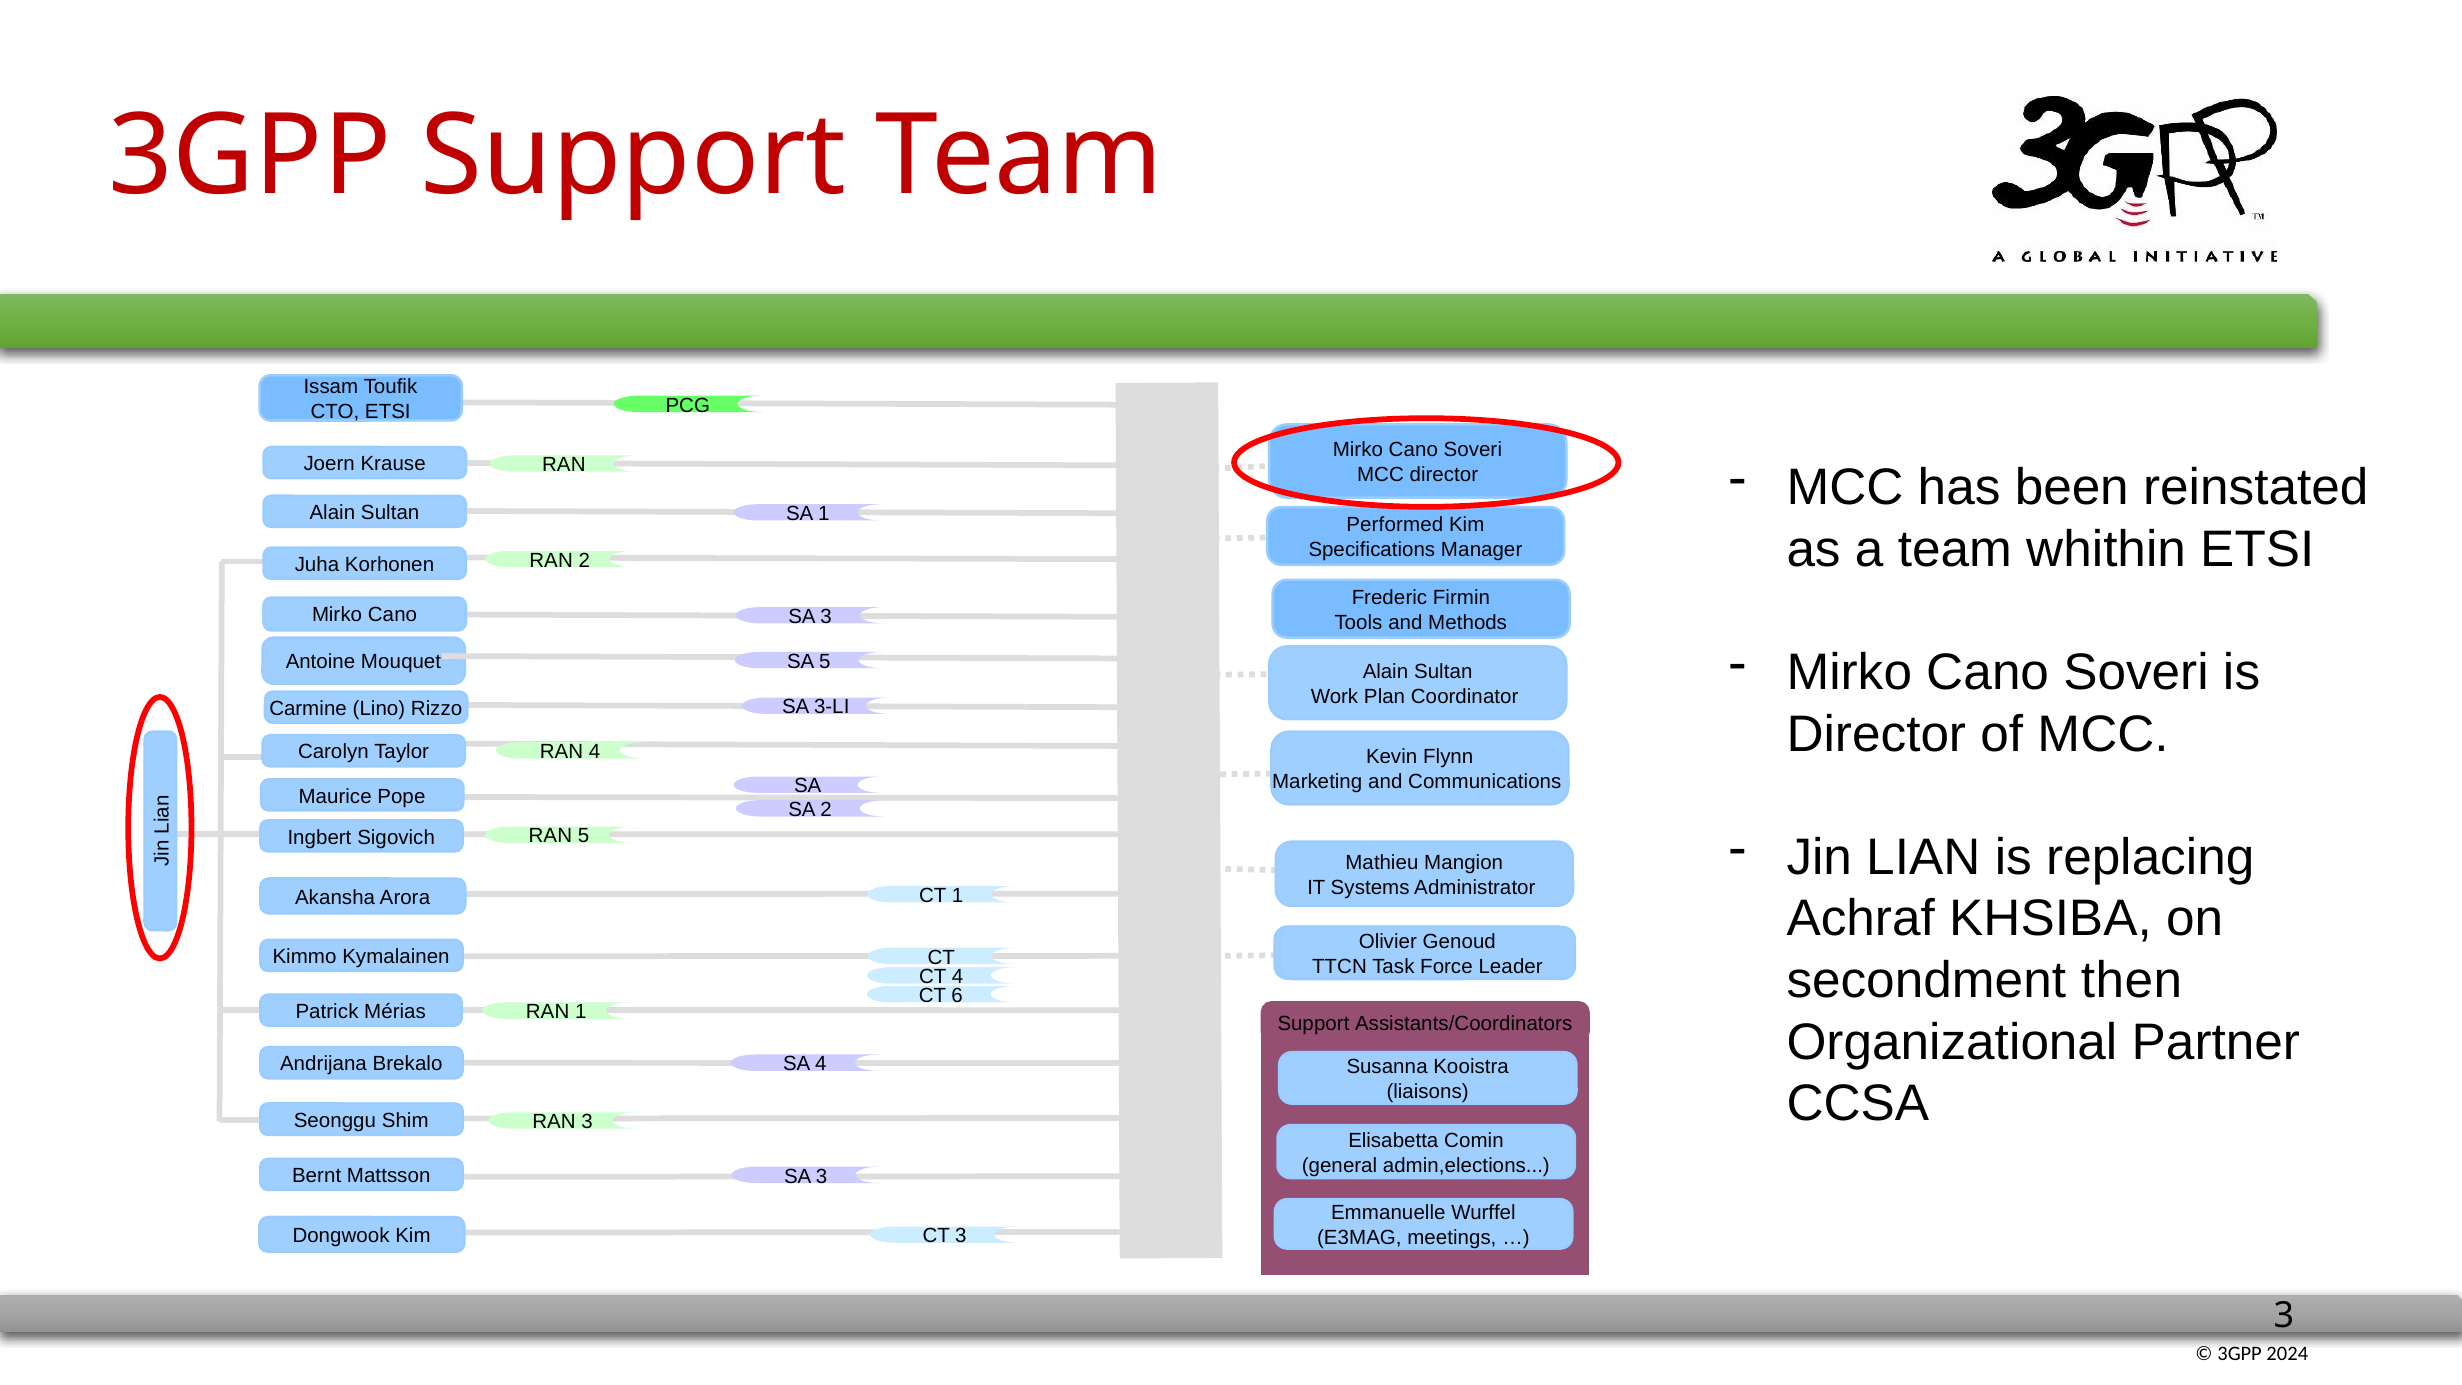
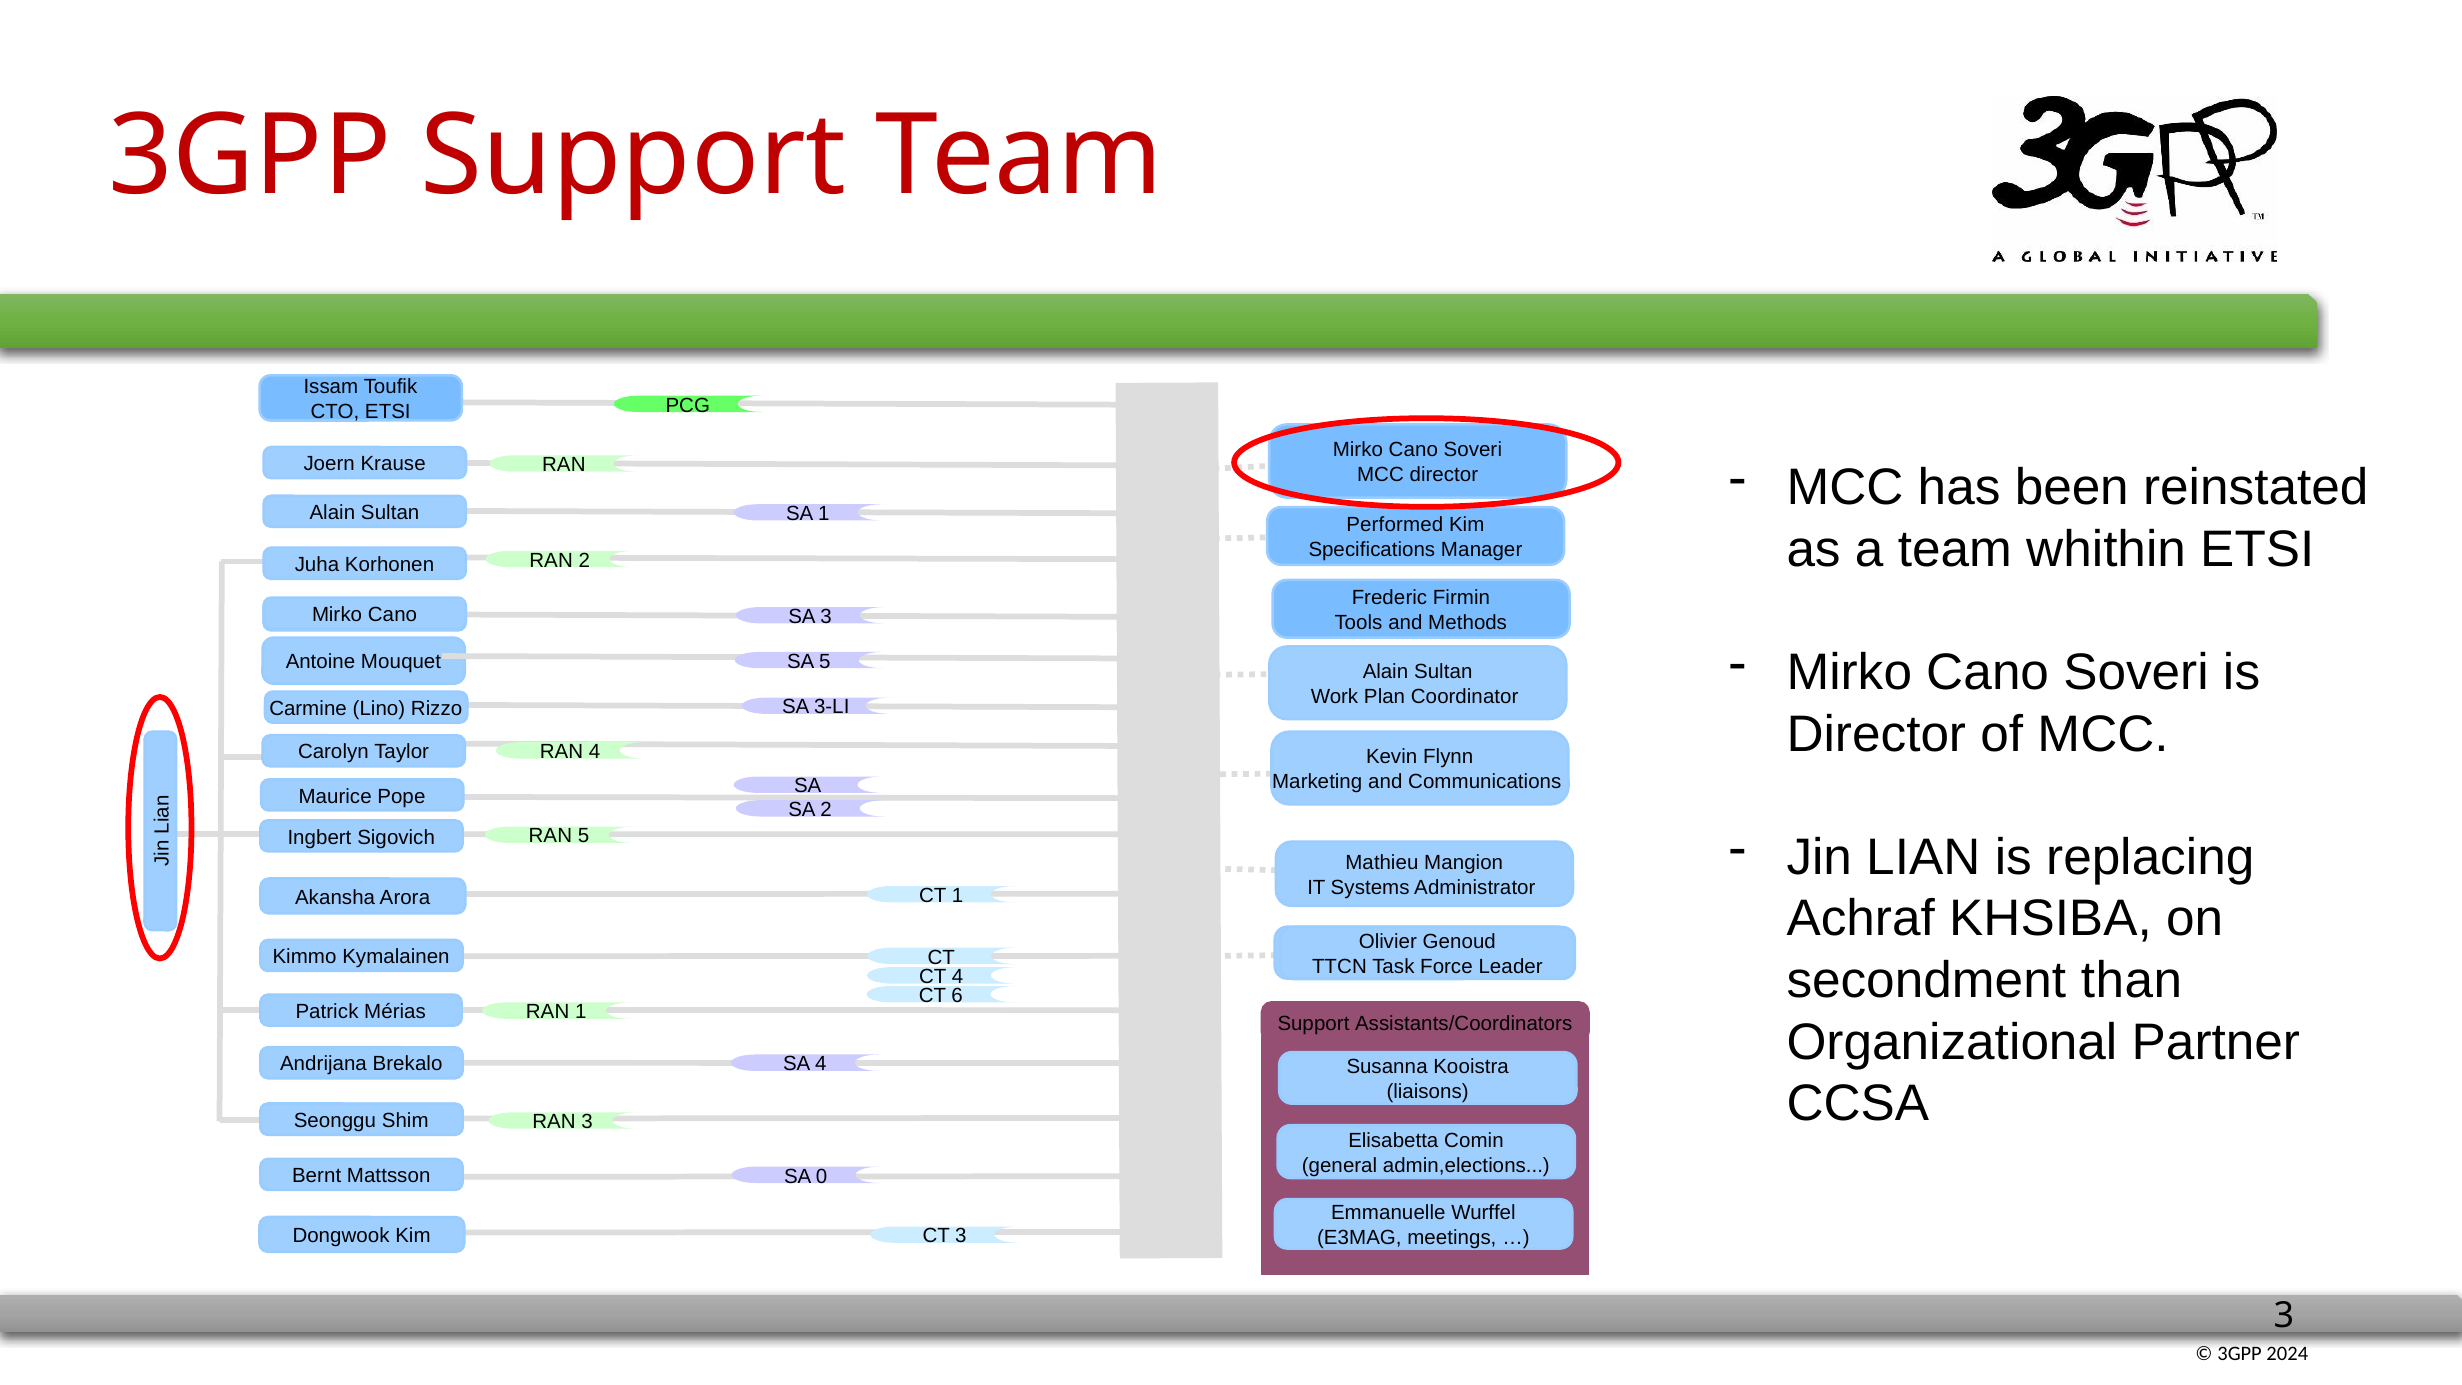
then: then -> than
3 at (822, 1176): 3 -> 0
